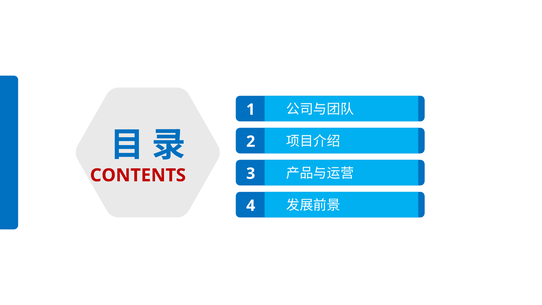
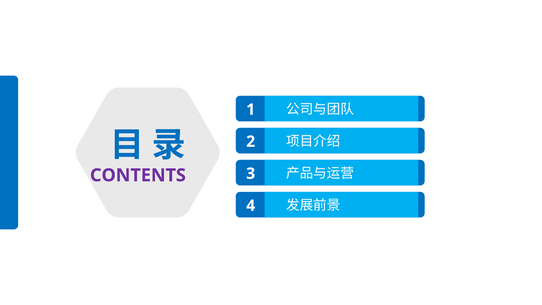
CONTENTS colour: red -> purple
